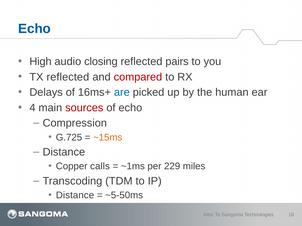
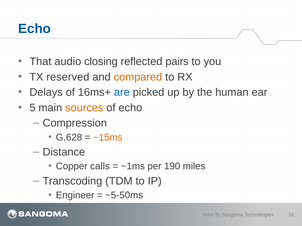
High: High -> That
TX reflected: reflected -> reserved
compared colour: red -> orange
4: 4 -> 5
sources colour: red -> orange
G.725: G.725 -> G.628
229: 229 -> 190
Distance at (75, 196): Distance -> Engineer
